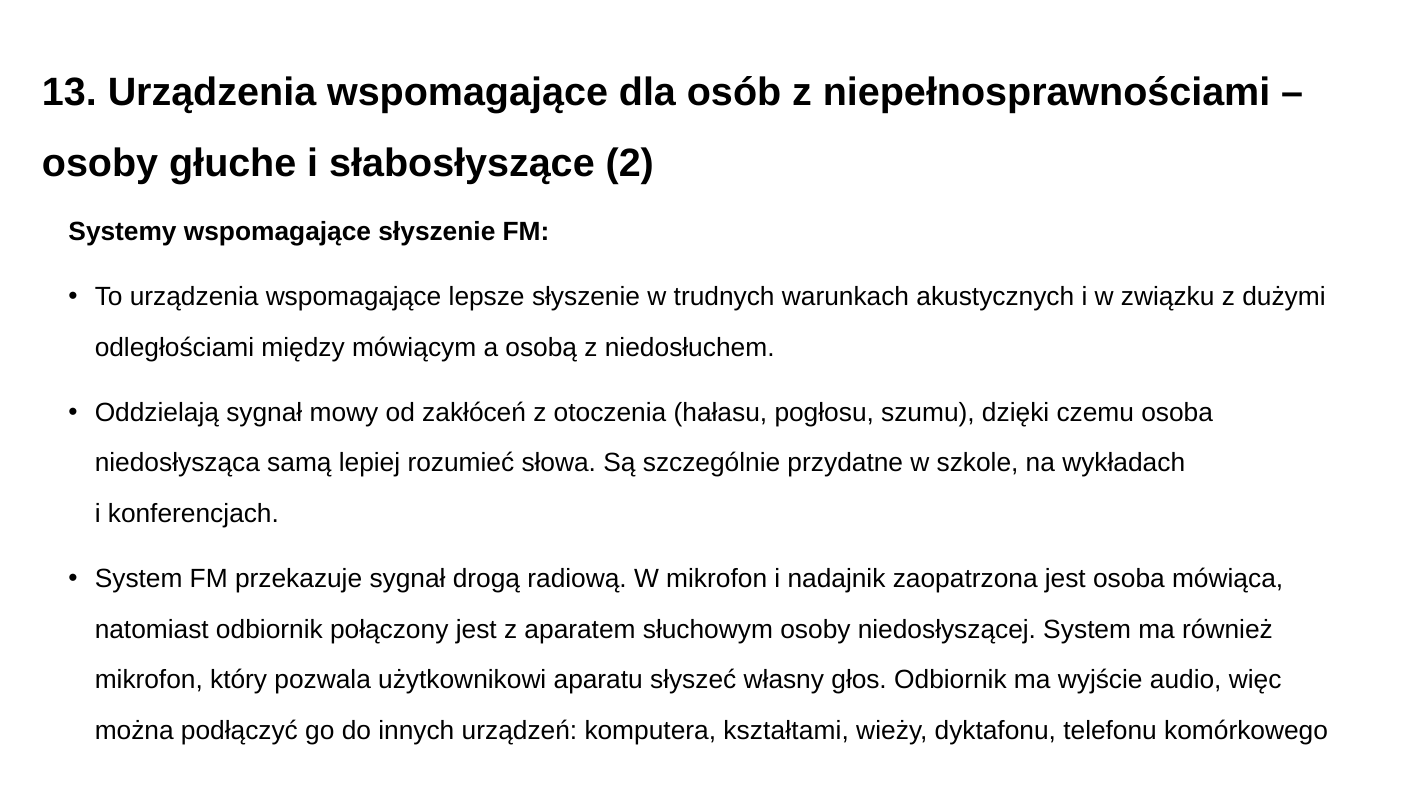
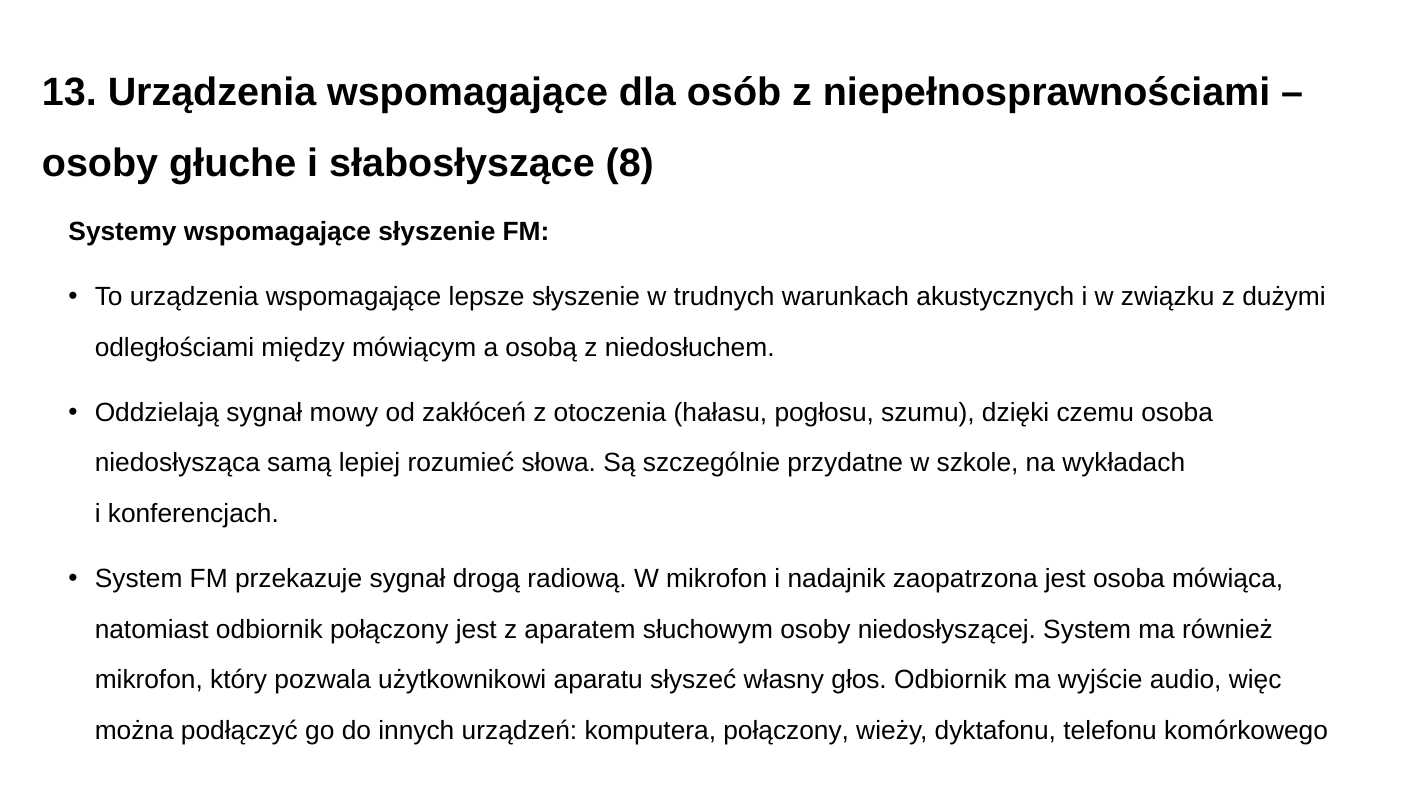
2: 2 -> 8
komputera kształtami: kształtami -> połączony
